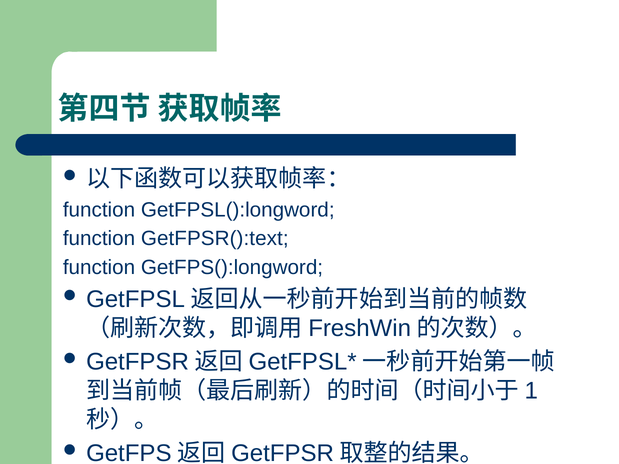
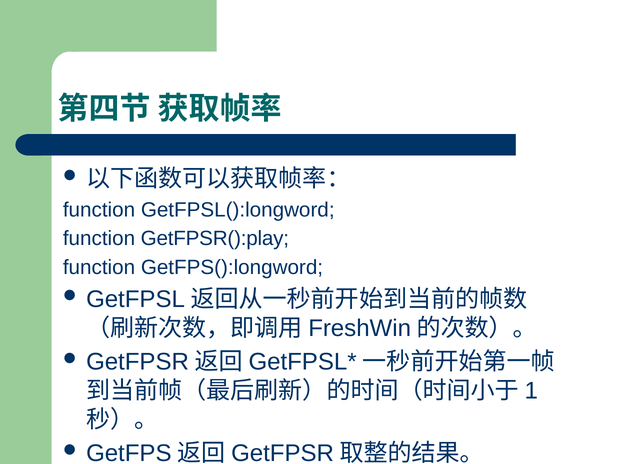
GetFPSR():text: GetFPSR():text -> GetFPSR():play
